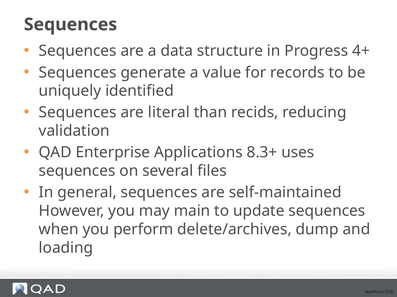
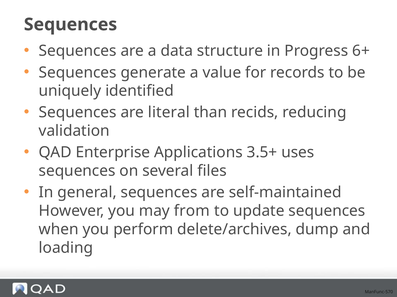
4+: 4+ -> 6+
8.3+: 8.3+ -> 3.5+
main: main -> from
